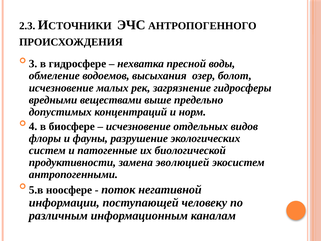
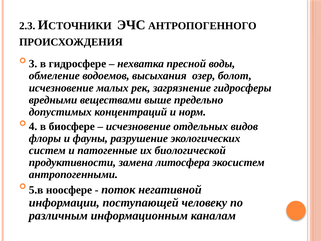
эволюцией: эволюцией -> литосфера
